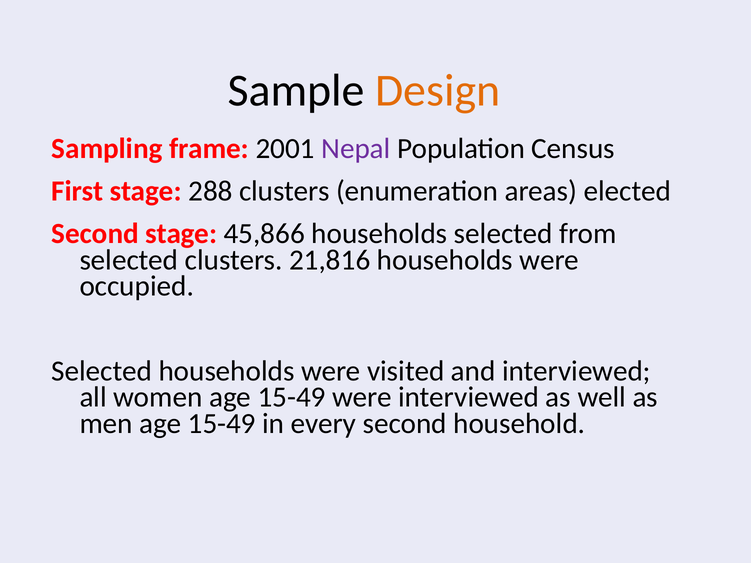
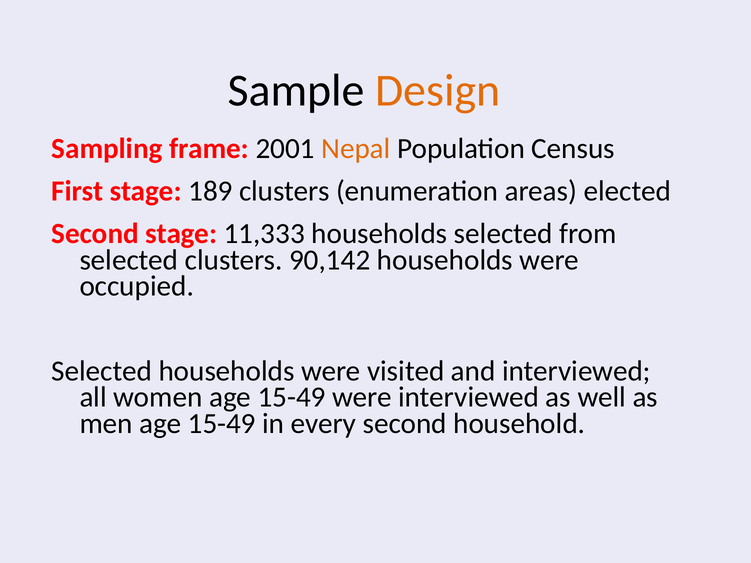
Nepal colour: purple -> orange
288: 288 -> 189
45,866: 45,866 -> 11,333
21,816: 21,816 -> 90,142
